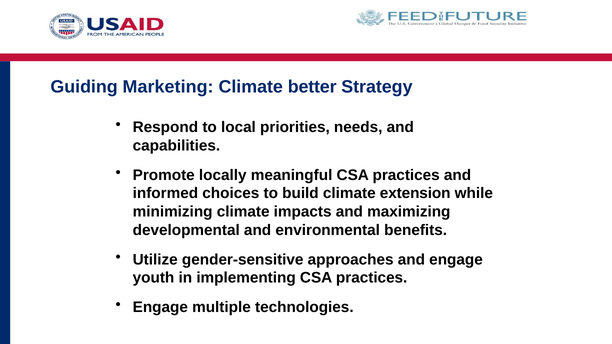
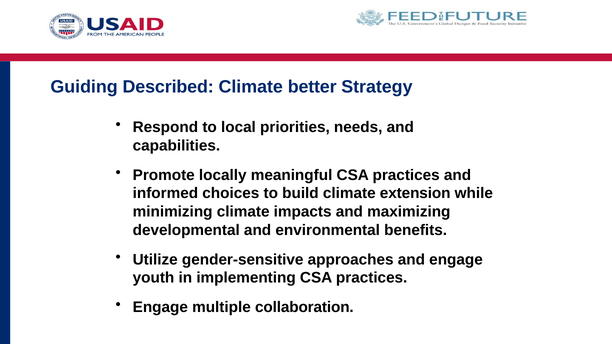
Marketing: Marketing -> Described
technologies: technologies -> collaboration
